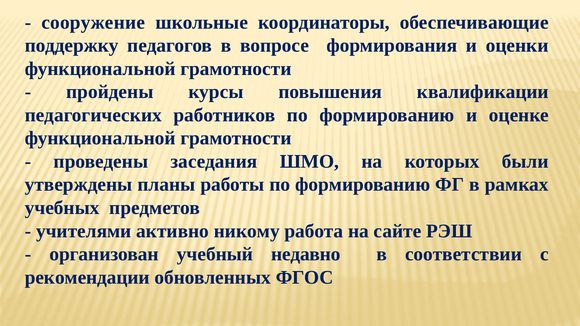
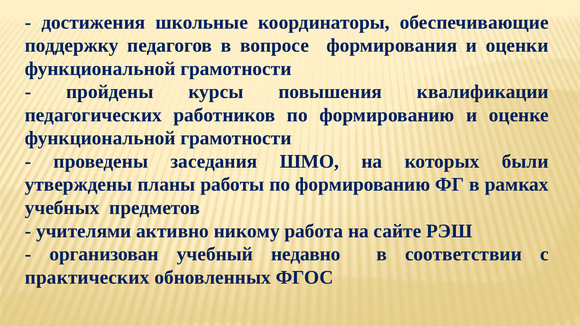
сооружение: сооружение -> достижения
рекомендации: рекомендации -> практических
